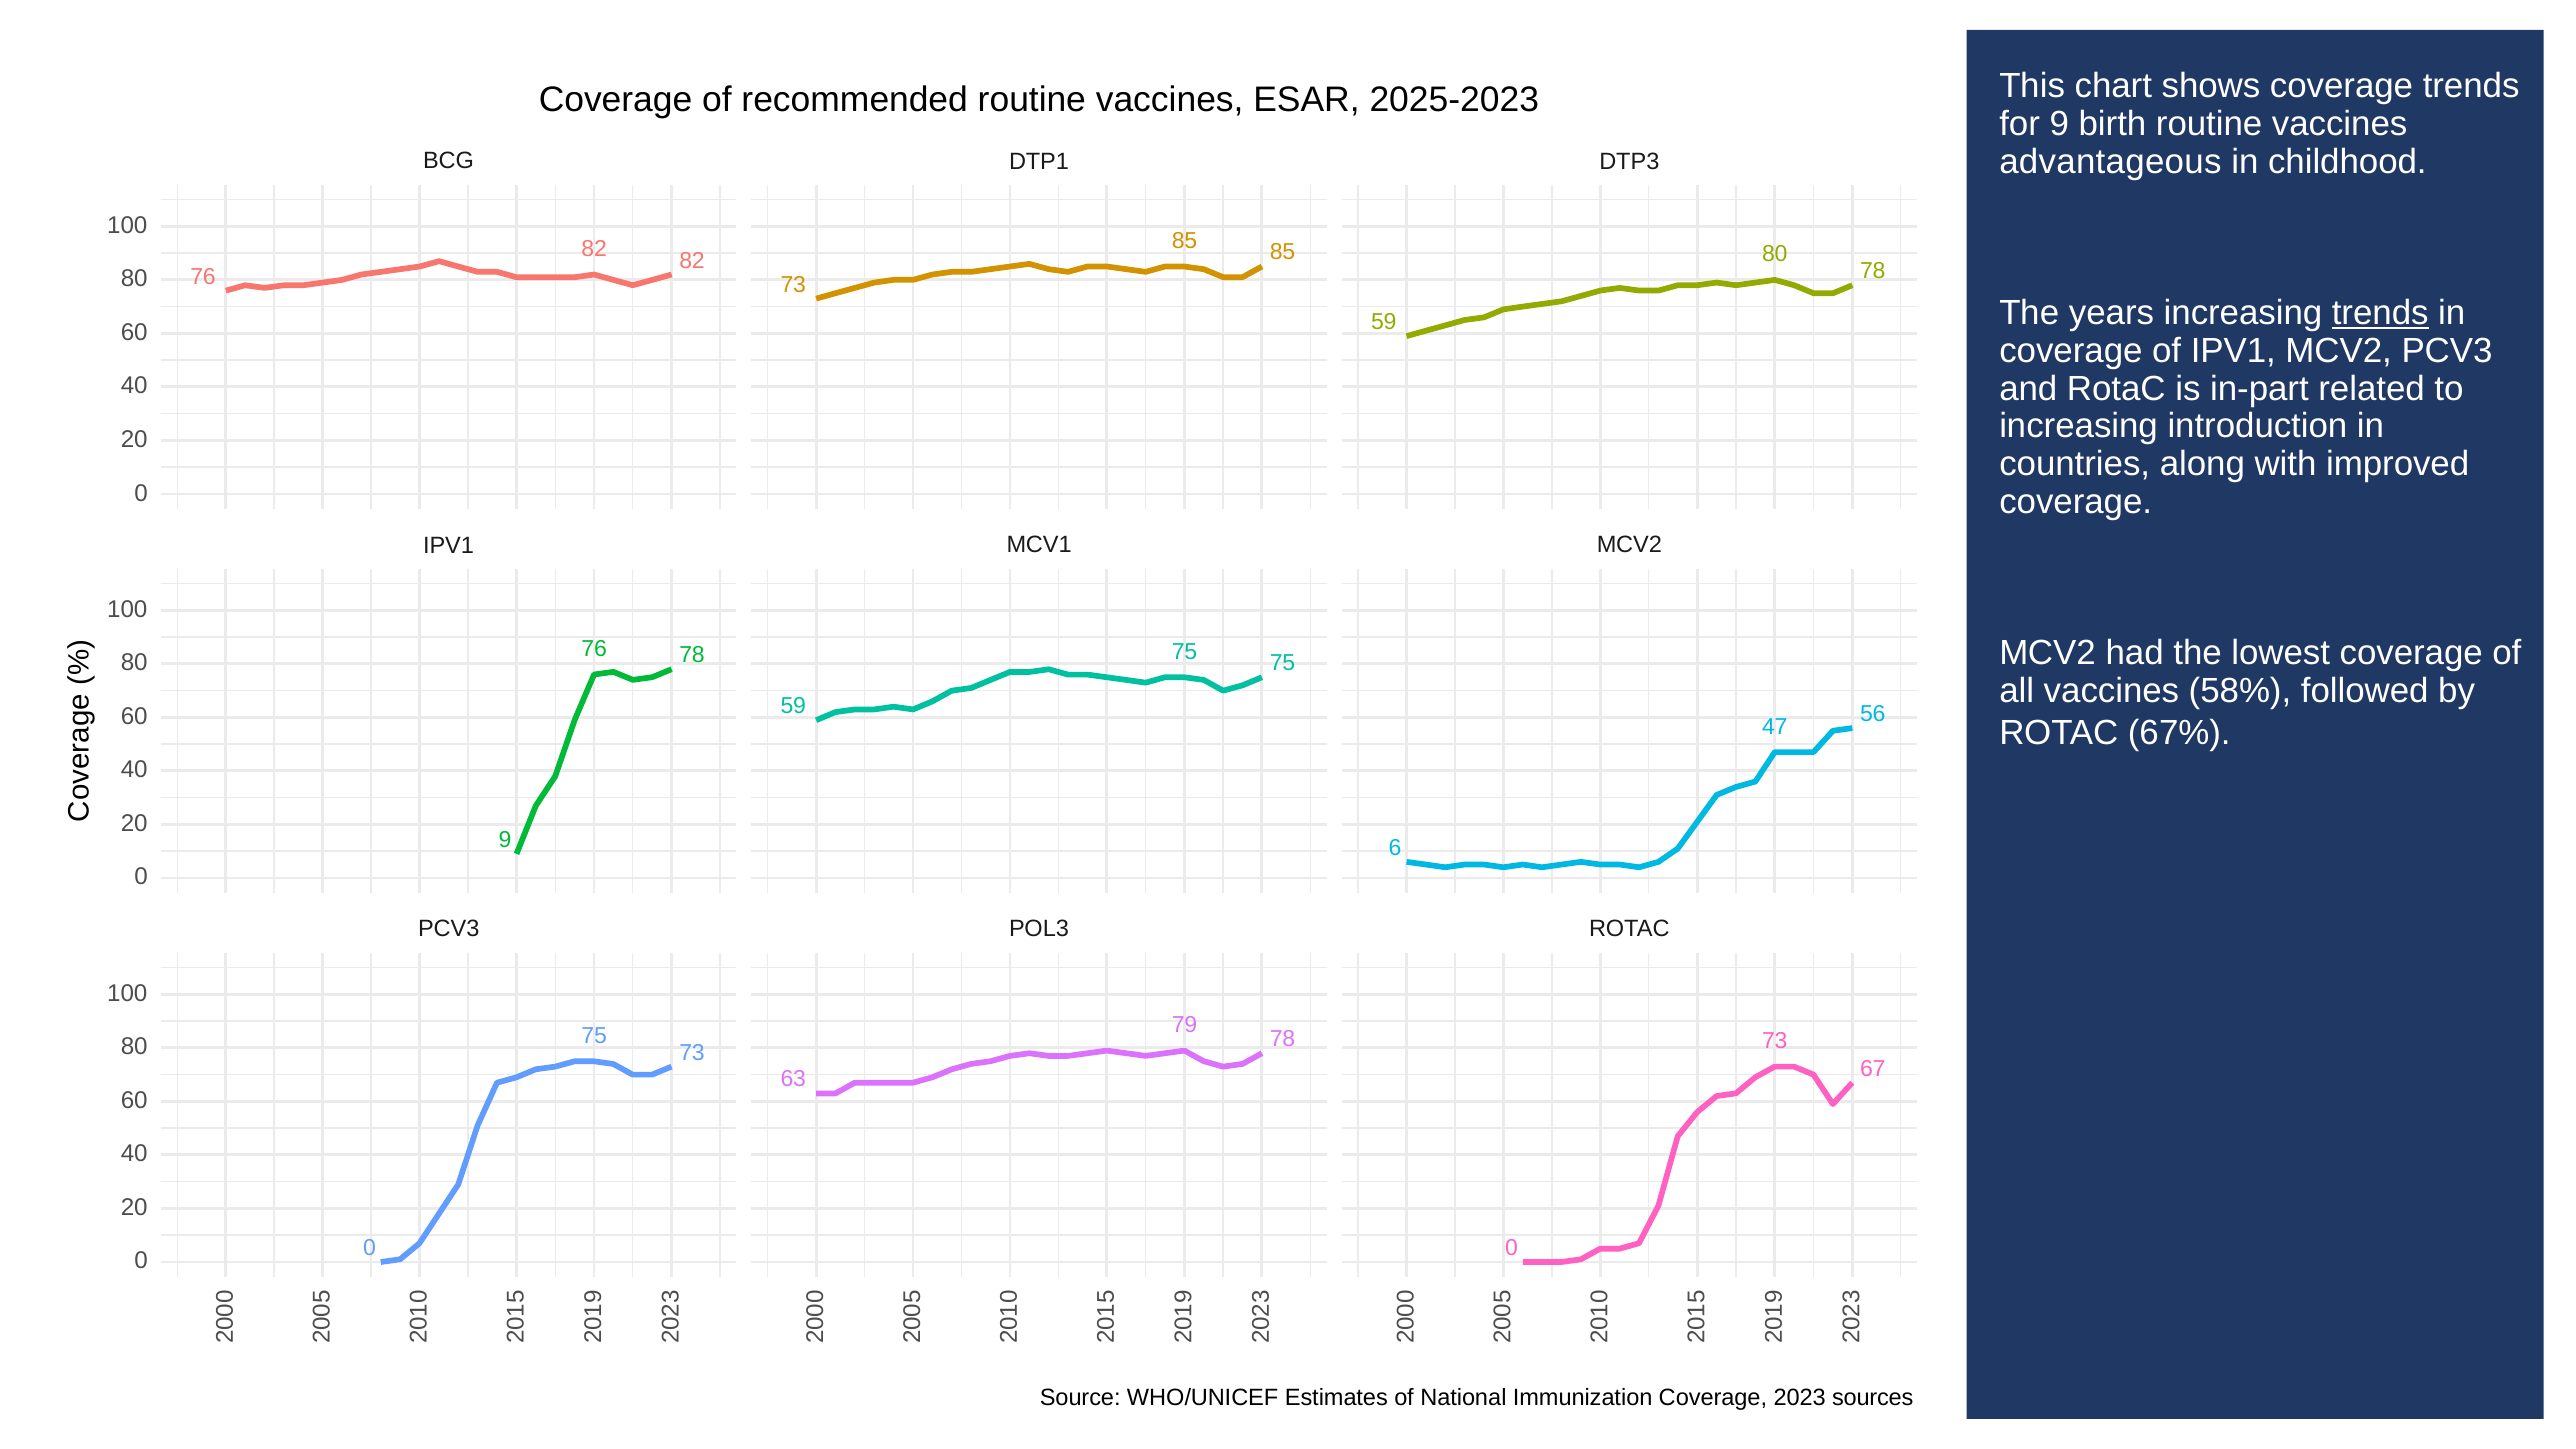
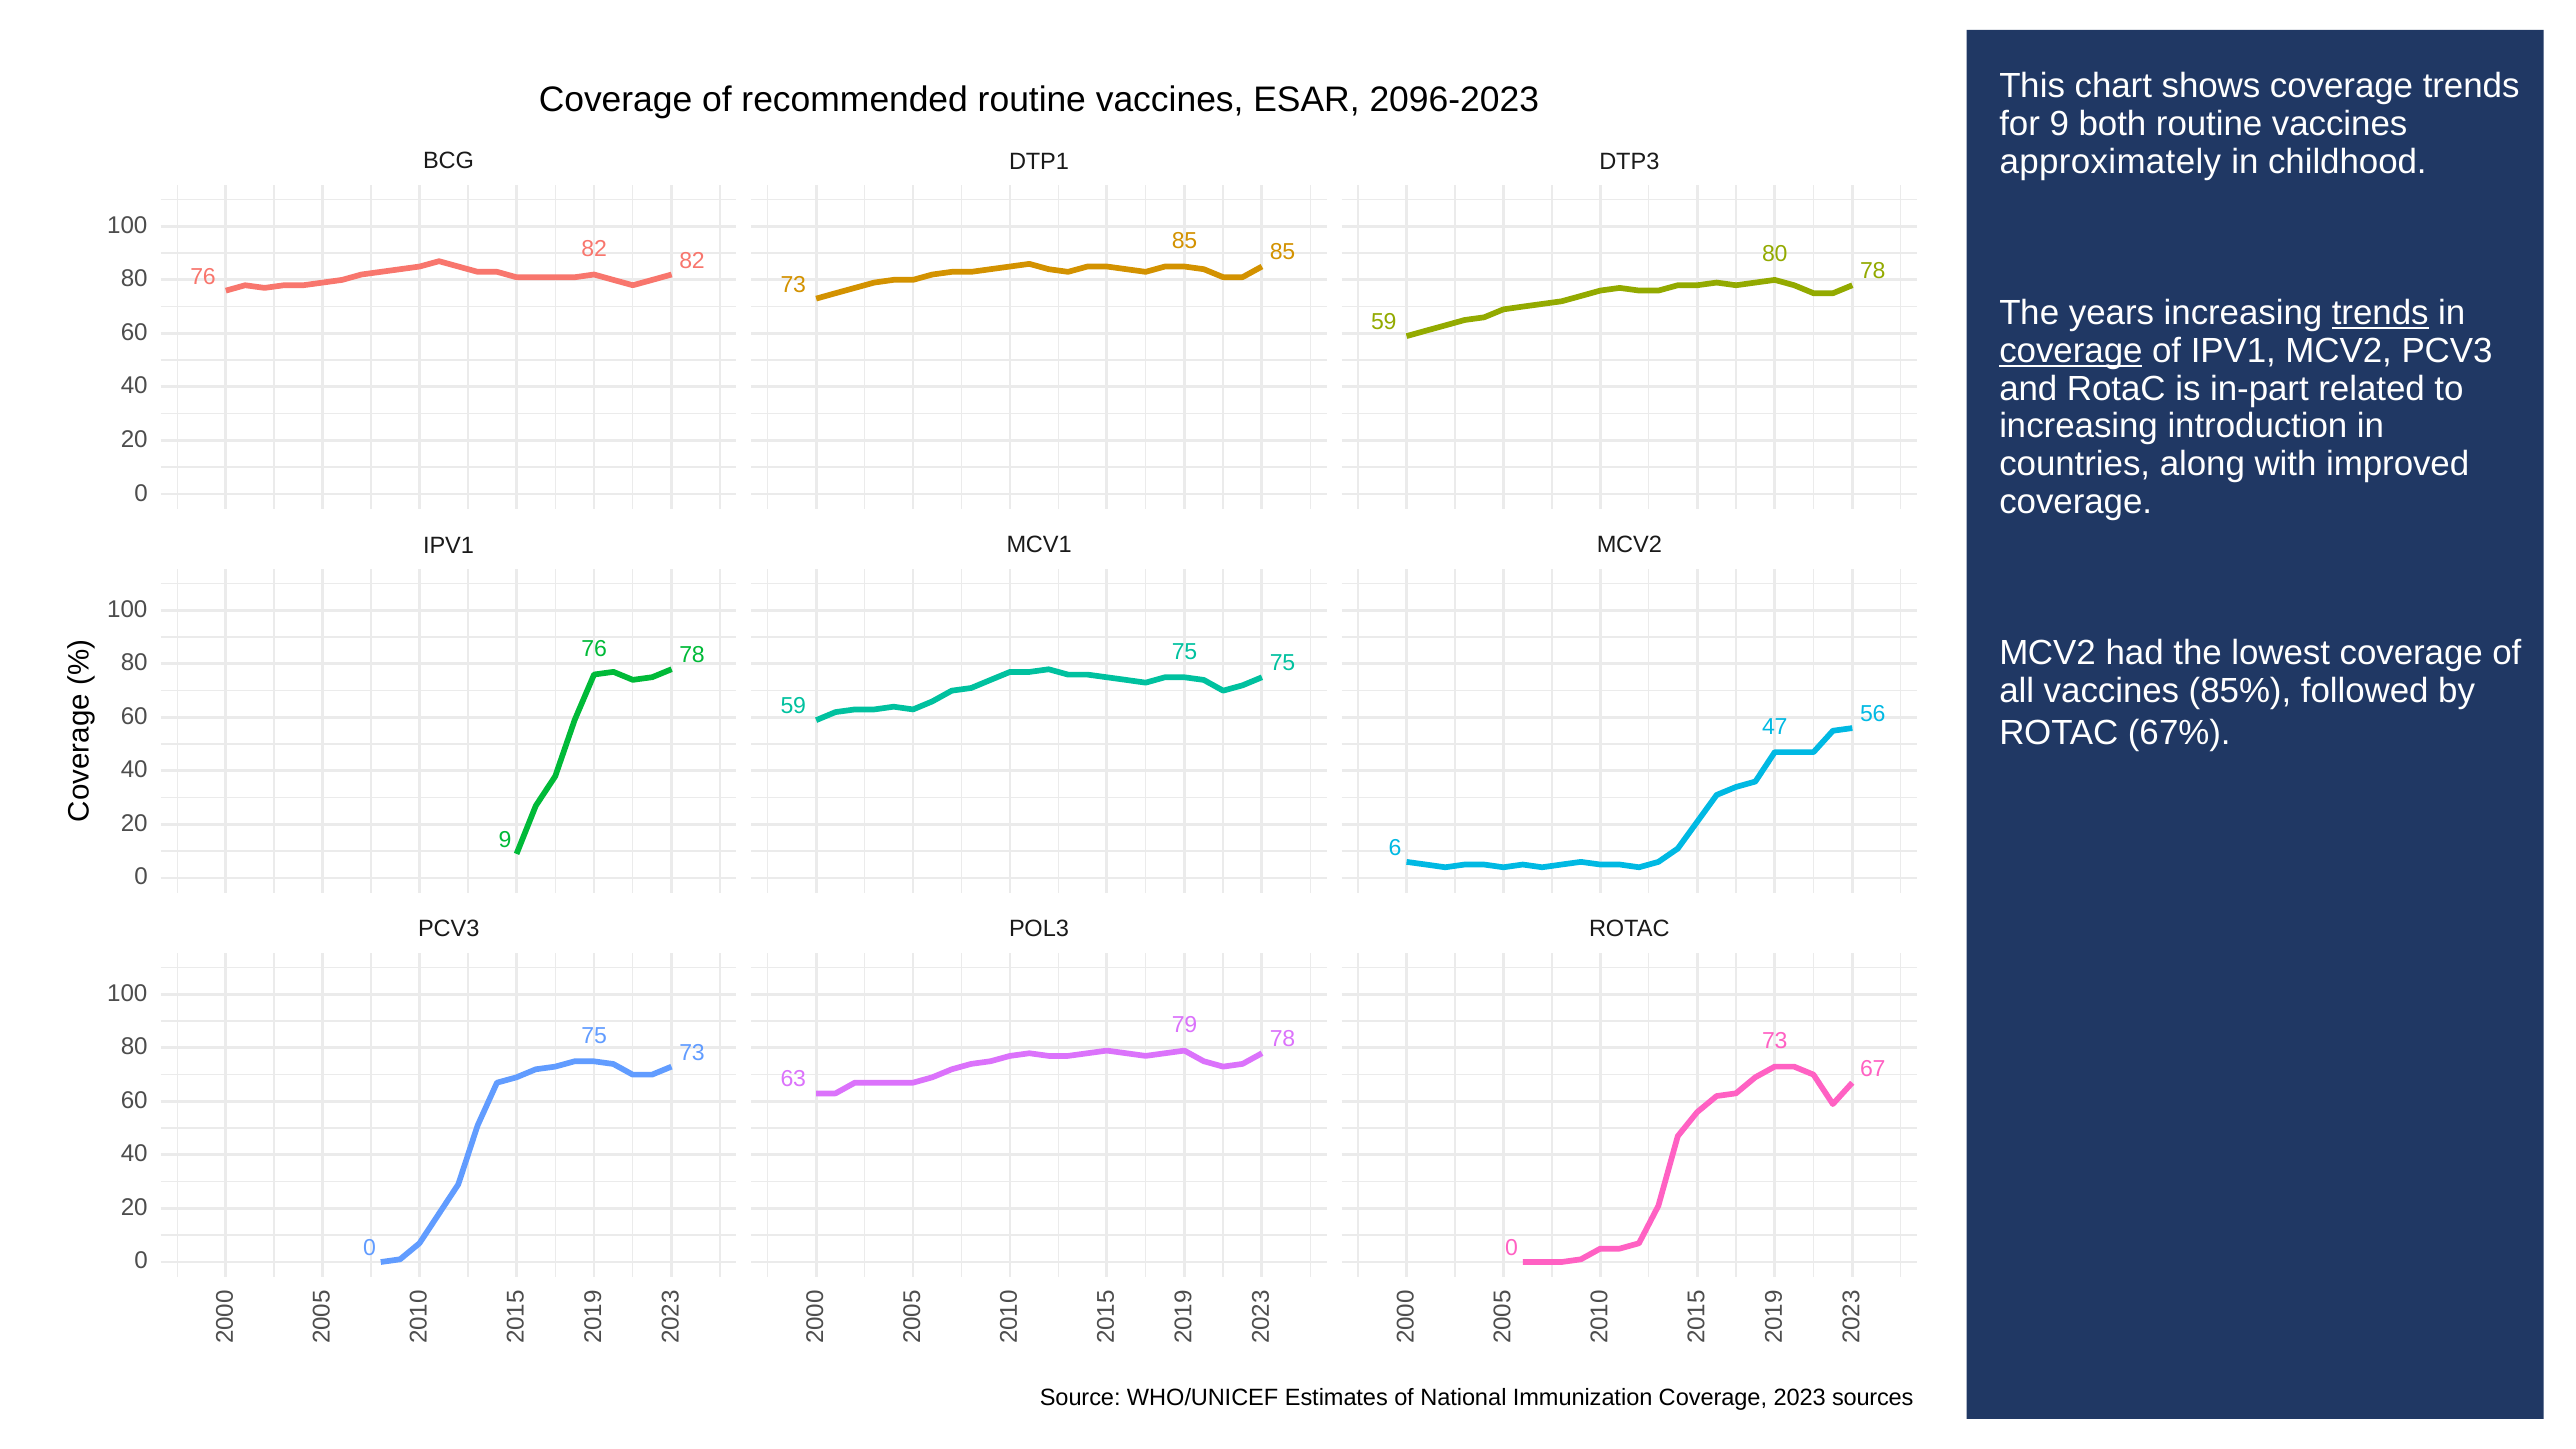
2025-2023: 2025-2023 -> 2096-2023
birth: birth -> both
advantageous: advantageous -> approximately
coverage at (2071, 351) underline: none -> present
58%: 58% -> 85%
